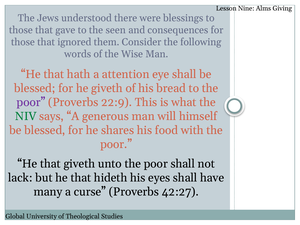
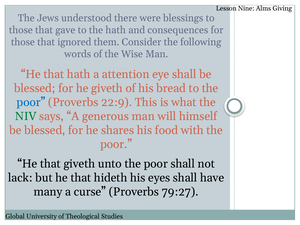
the seen: seen -> hath
poor at (31, 102) colour: purple -> blue
42:27: 42:27 -> 79:27
